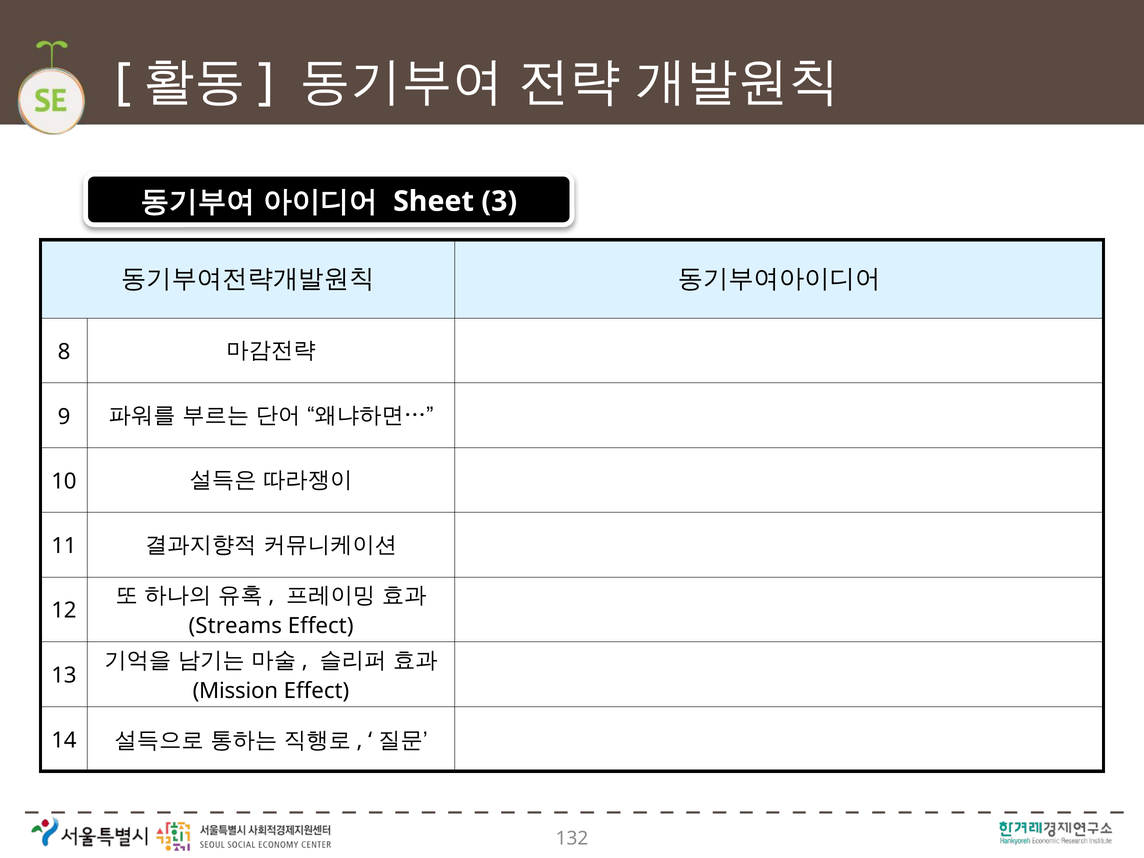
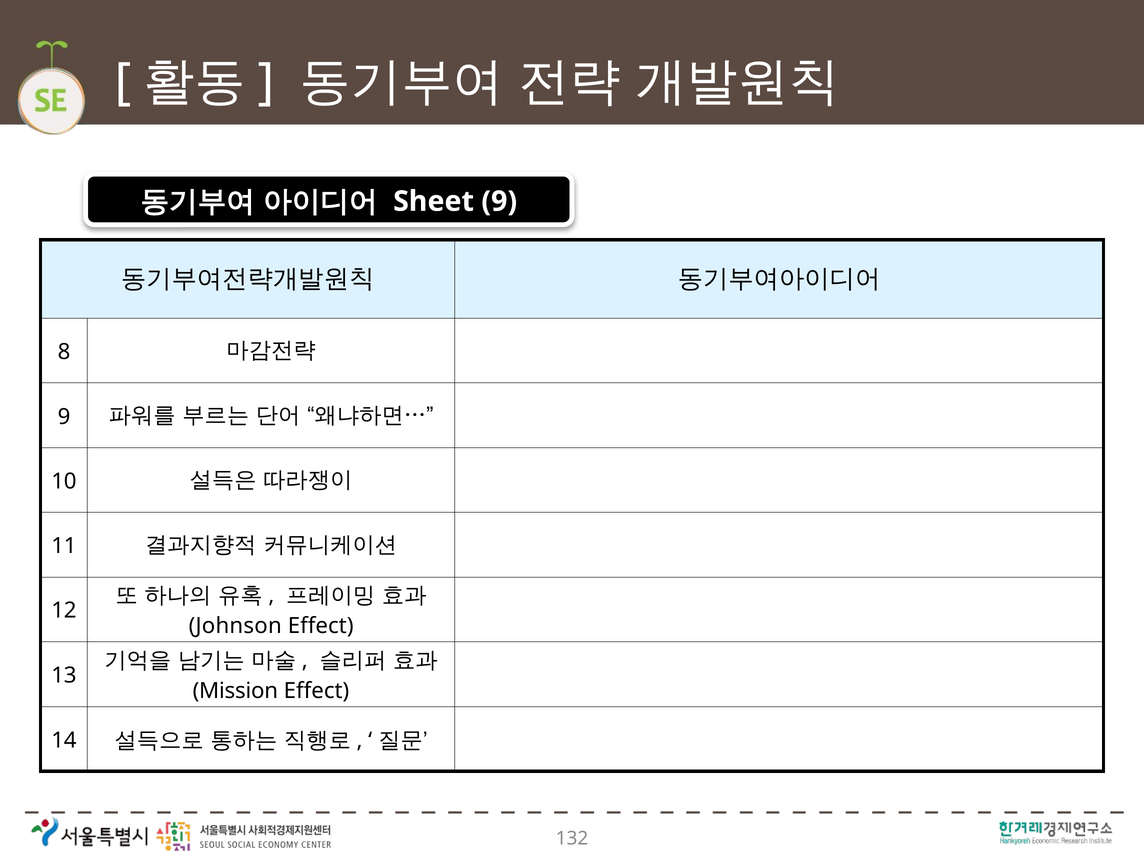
Sheet 3: 3 -> 9
Streams: Streams -> Johnson
